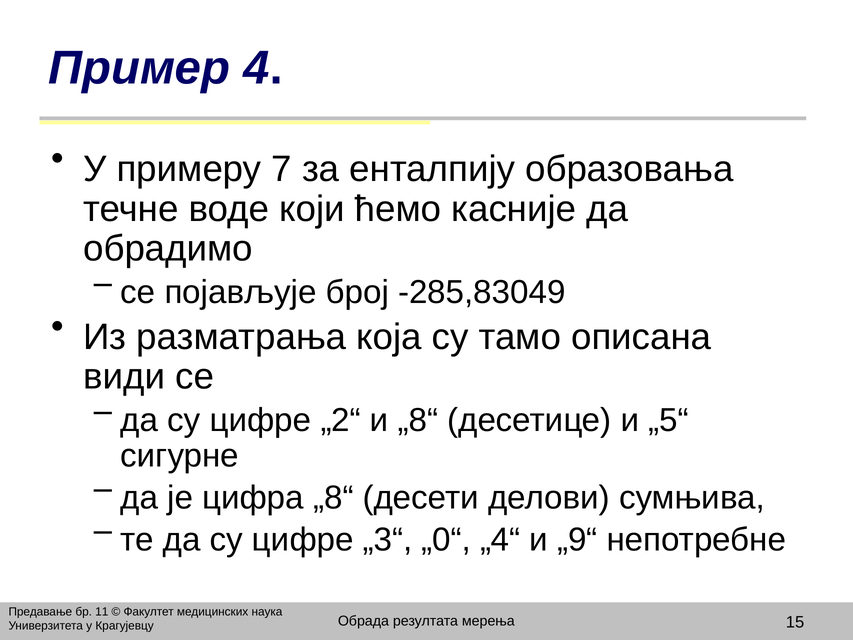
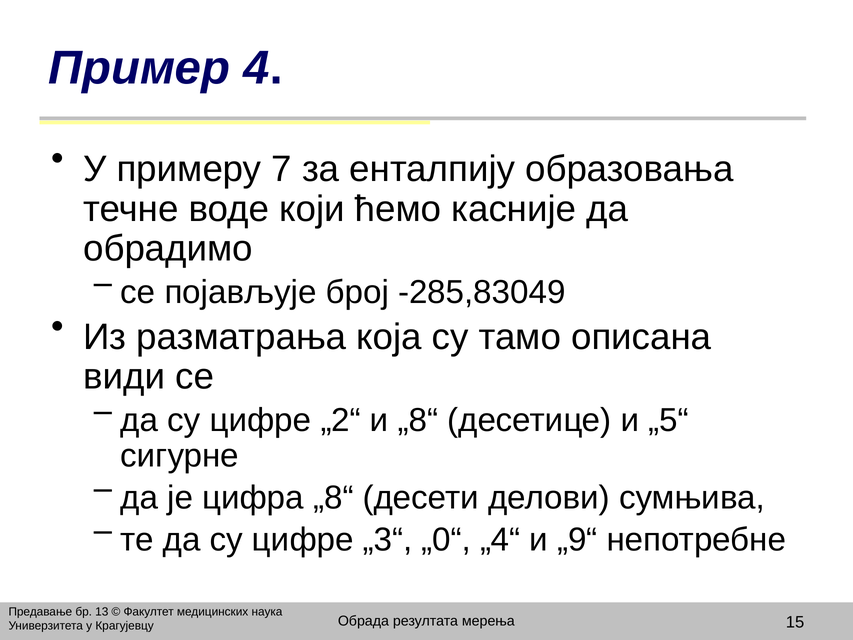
11: 11 -> 13
